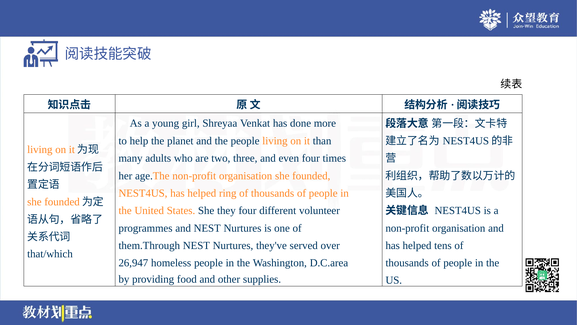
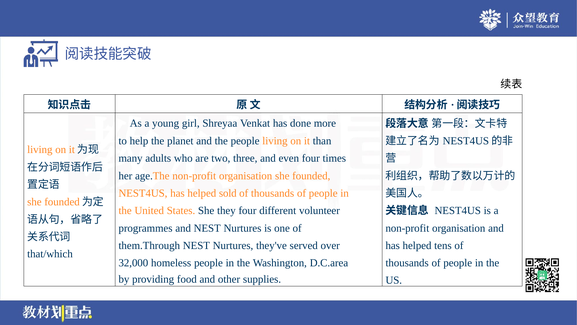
ring: ring -> sold
26,947: 26,947 -> 32,000
